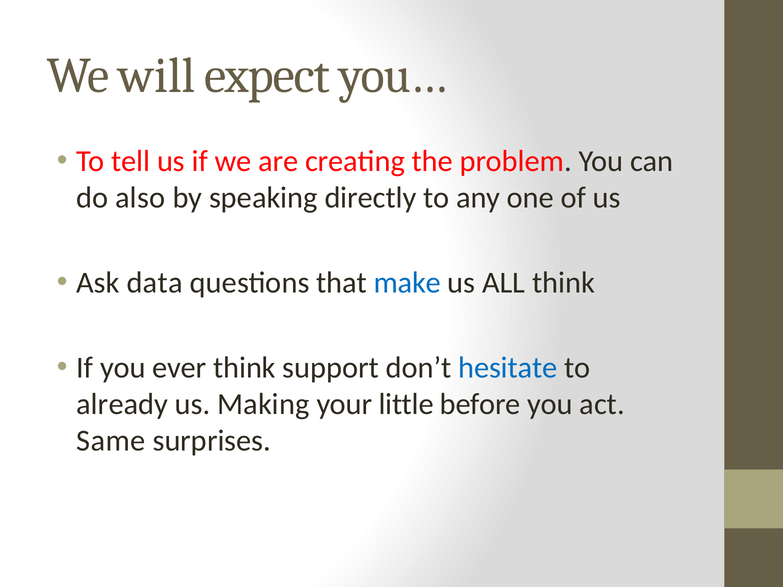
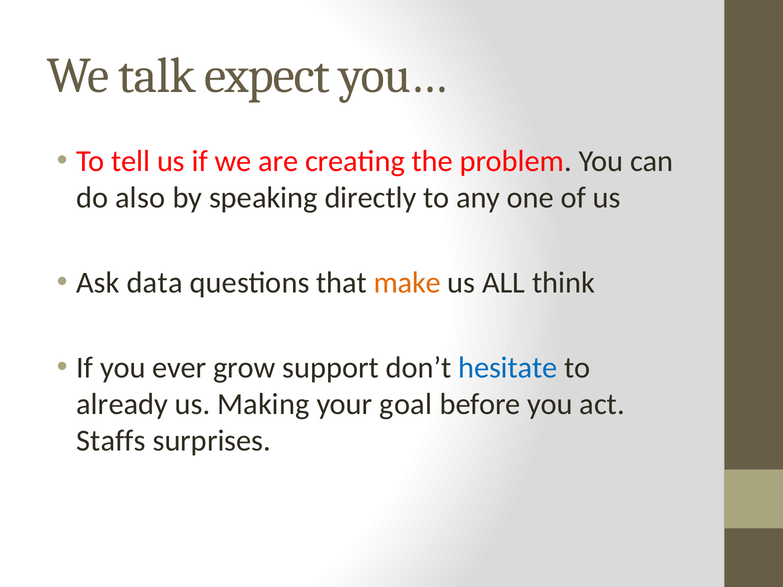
will: will -> talk
make colour: blue -> orange
ever think: think -> grow
little: little -> goal
Same: Same -> Staffs
